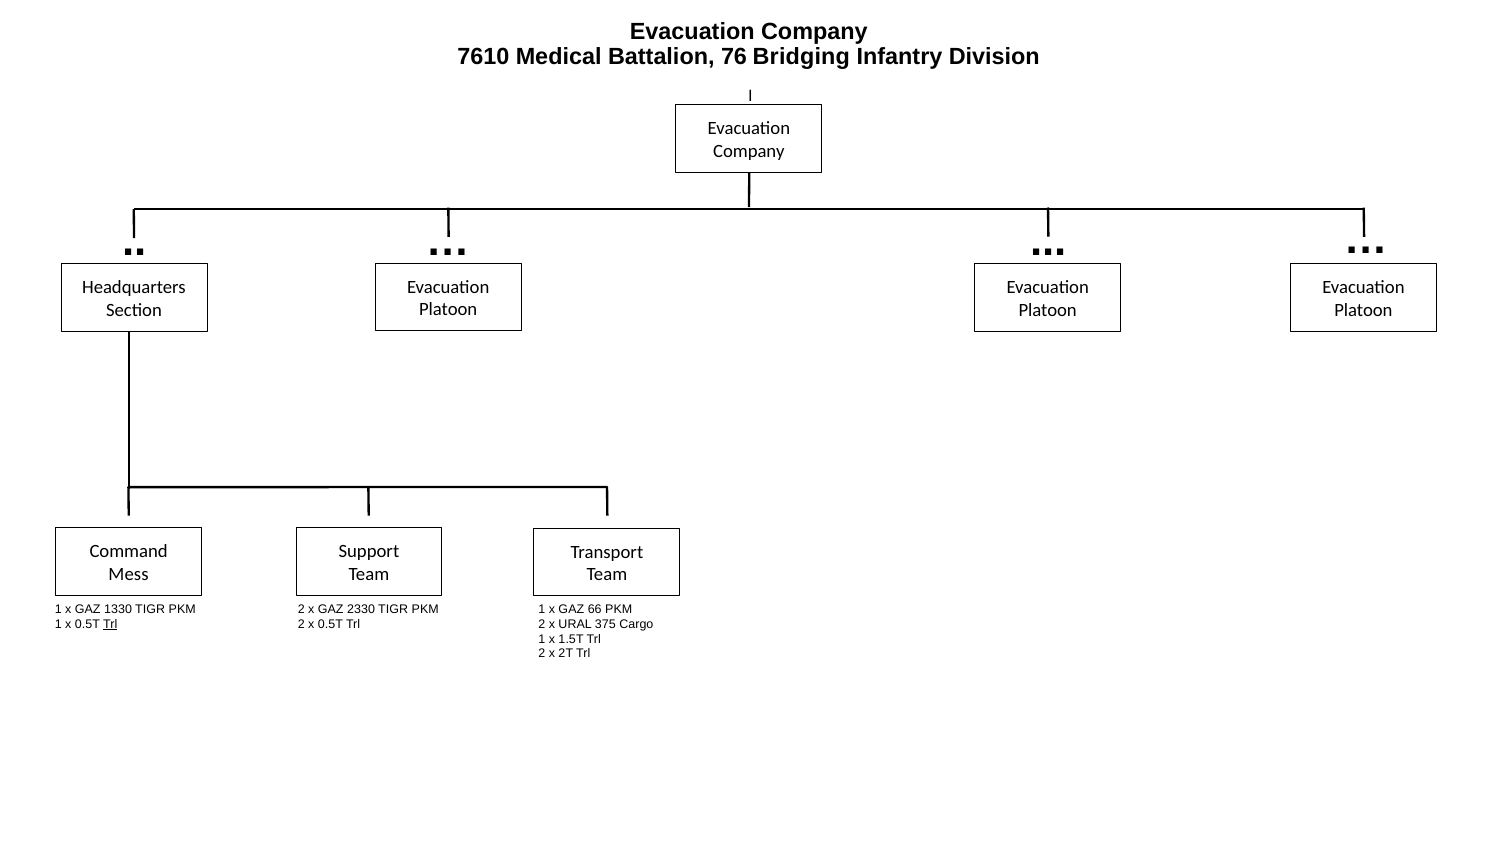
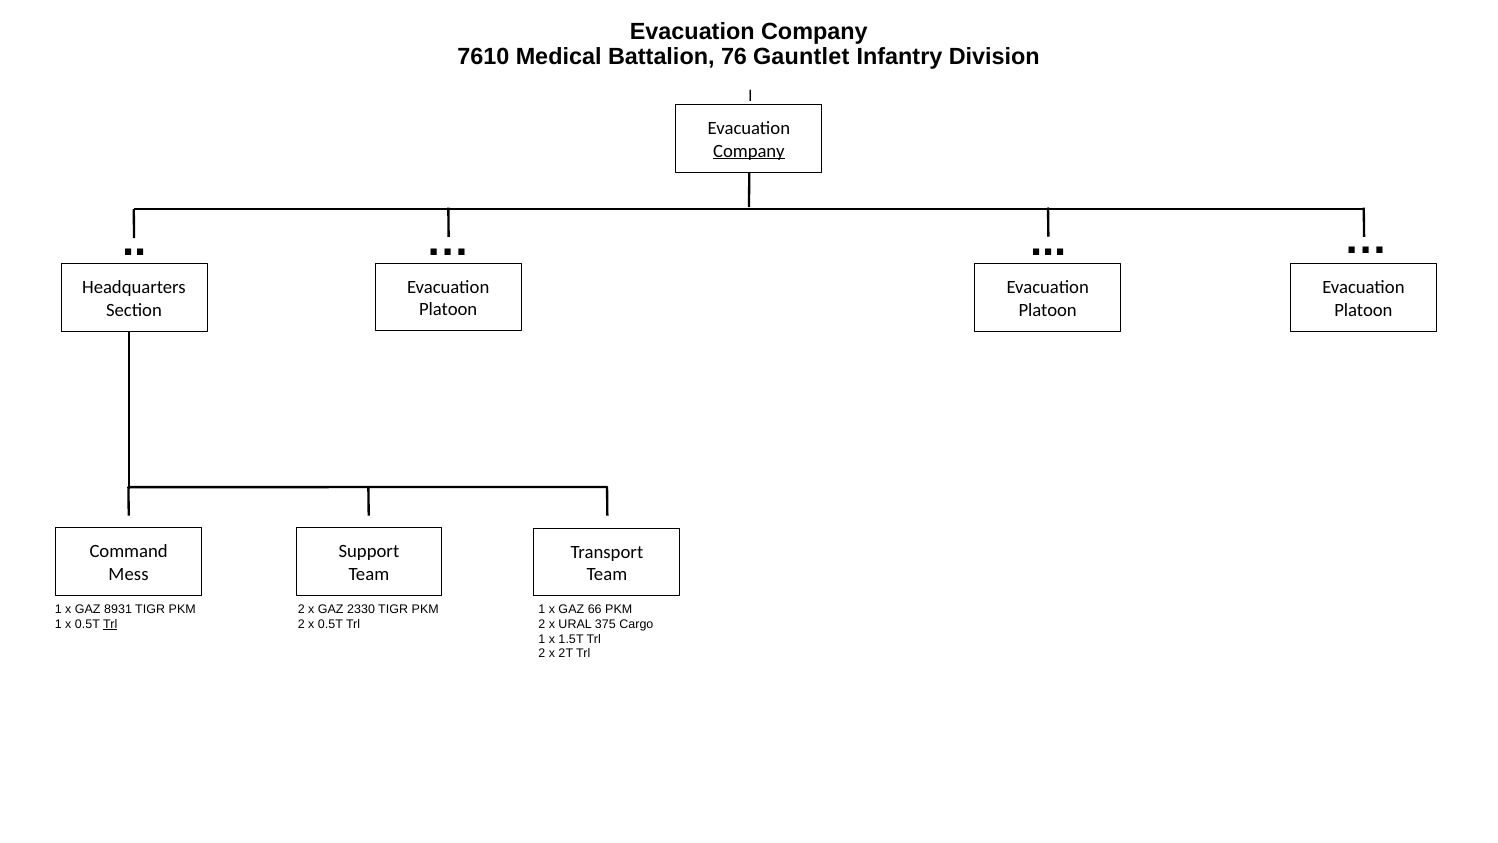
Bridging: Bridging -> Gauntlet
Company at (749, 151) underline: none -> present
1330: 1330 -> 8931
